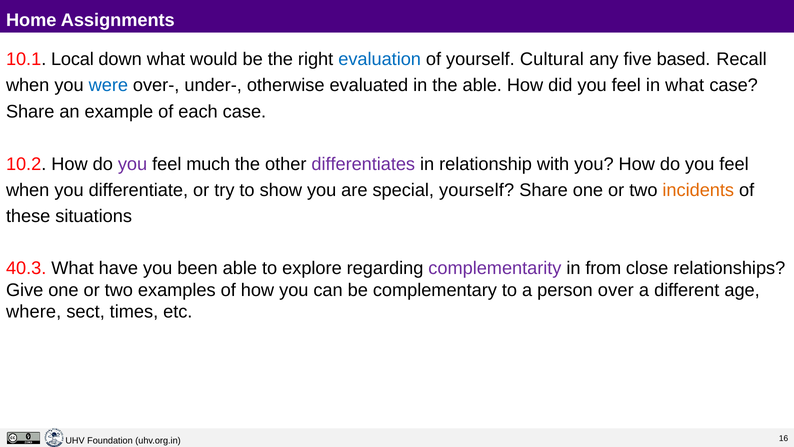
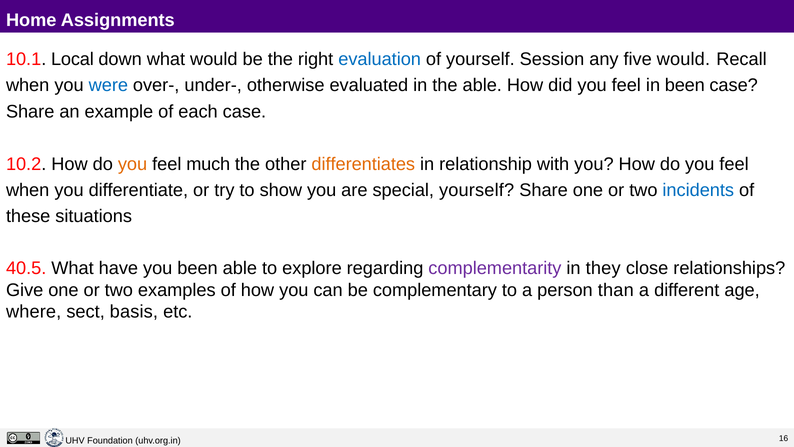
Cultural: Cultural -> Session
five based: based -> would
in what: what -> been
you at (133, 164) colour: purple -> orange
differentiates colour: purple -> orange
incidents colour: orange -> blue
40.3: 40.3 -> 40.5
from: from -> they
over: over -> than
times: times -> basis
